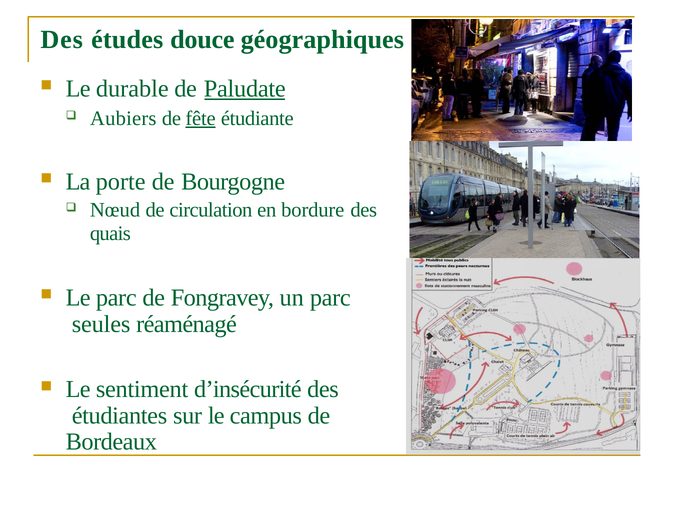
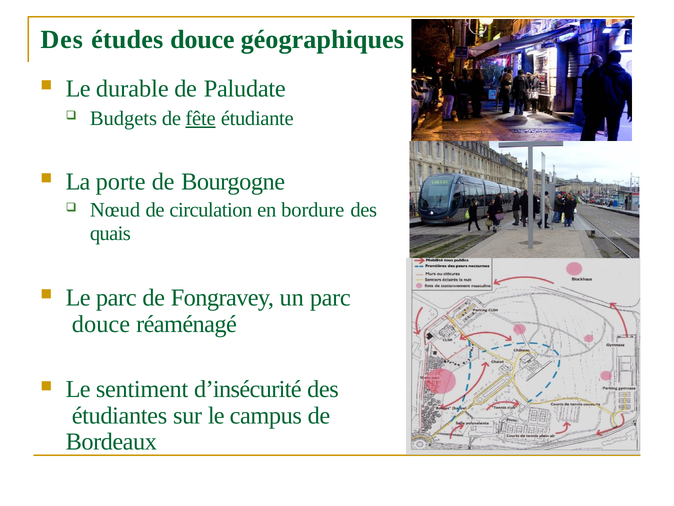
Paludate underline: present -> none
Aubiers: Aubiers -> Budgets
seules at (101, 324): seules -> douce
